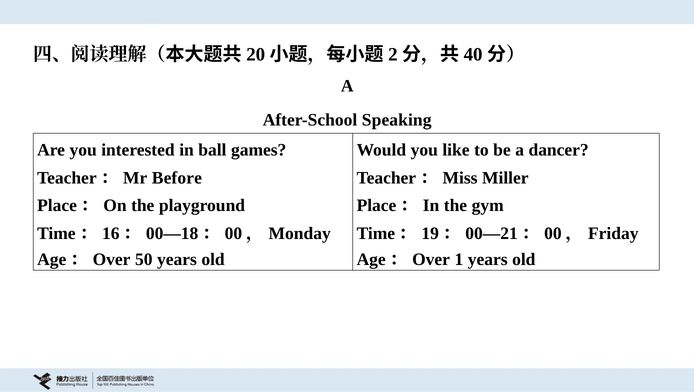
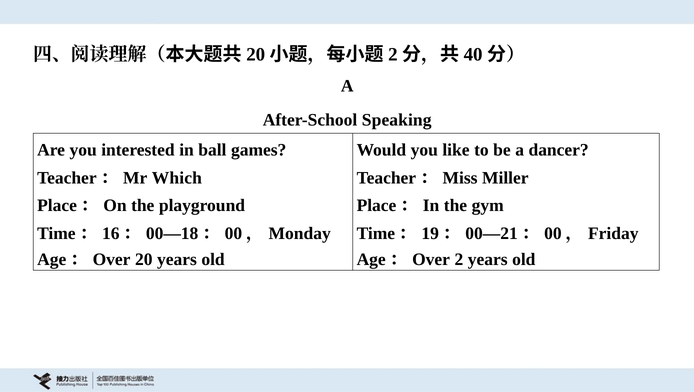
Before: Before -> Which
50: 50 -> 20
1: 1 -> 2
